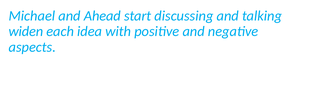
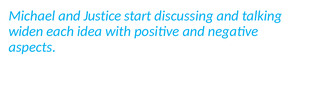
Ahead: Ahead -> Justice
